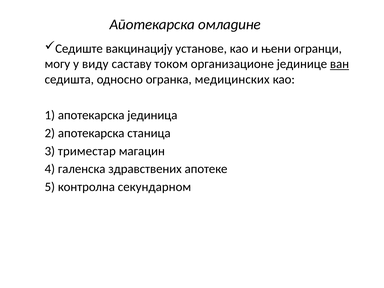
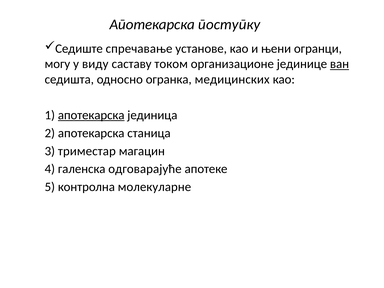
омладине: омладине -> поступку
вакцинацију: вакцинацију -> спречавање
апотекарска at (91, 115) underline: none -> present
здравствених: здравствених -> одговарајуће
секундарном: секундарном -> молекуларне
